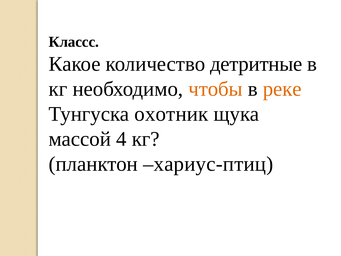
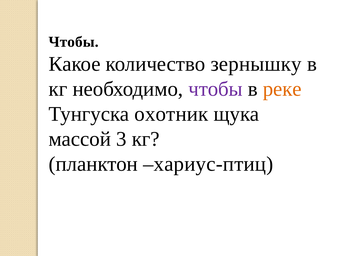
Классс at (74, 42): Классс -> Чтобы
детритные: детритные -> зернышку
чтобы at (216, 89) colour: orange -> purple
4: 4 -> 3
